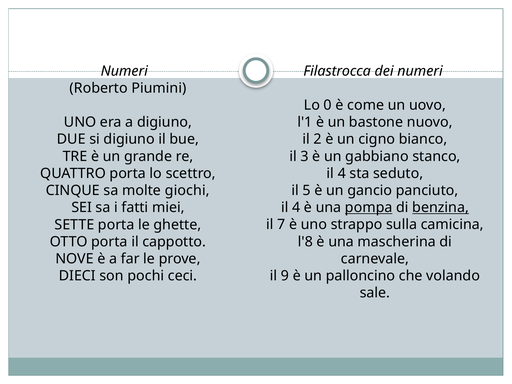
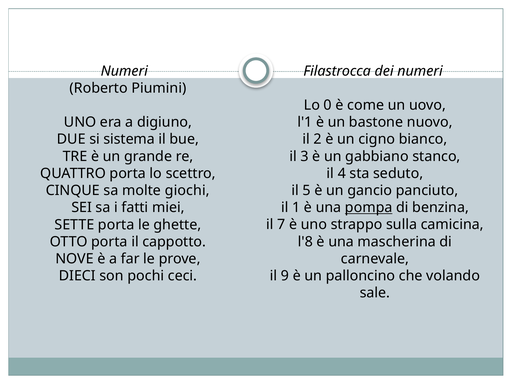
si digiuno: digiuno -> sistema
4 at (296, 208): 4 -> 1
benzina underline: present -> none
